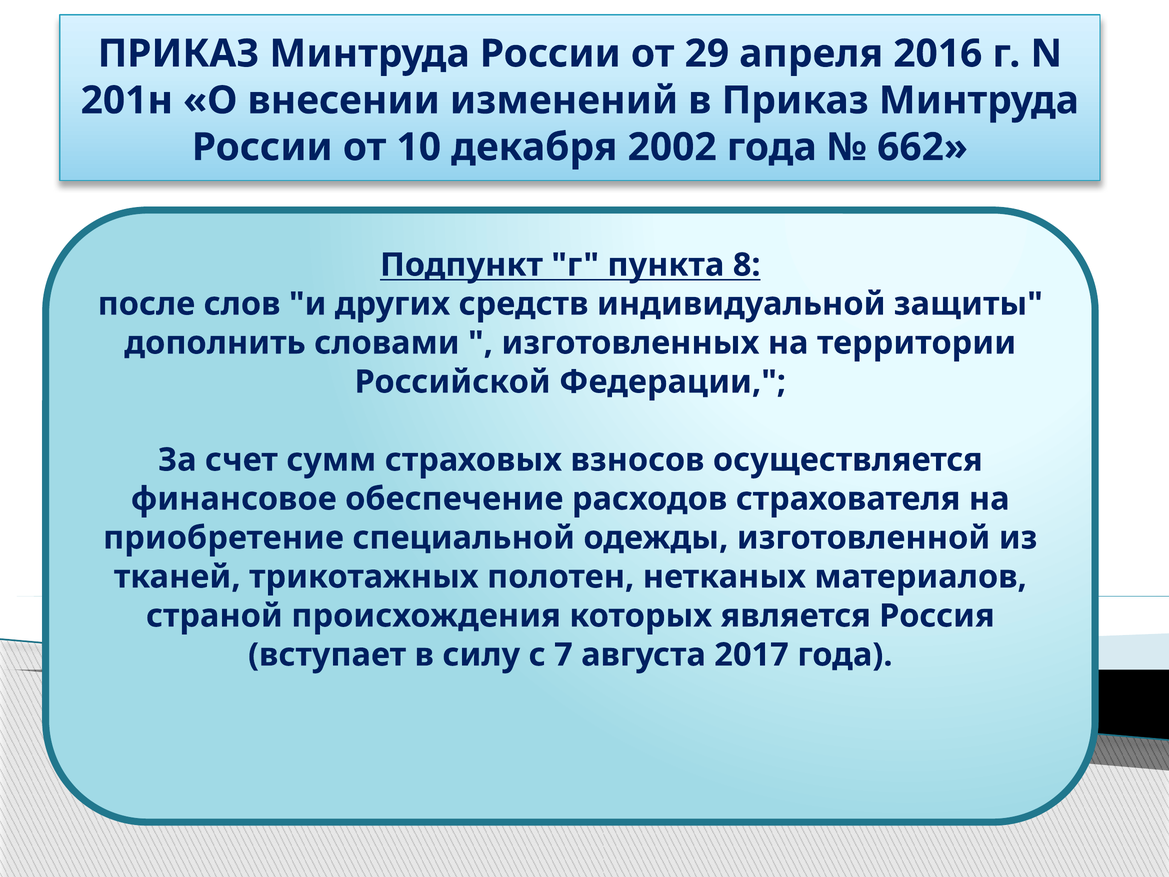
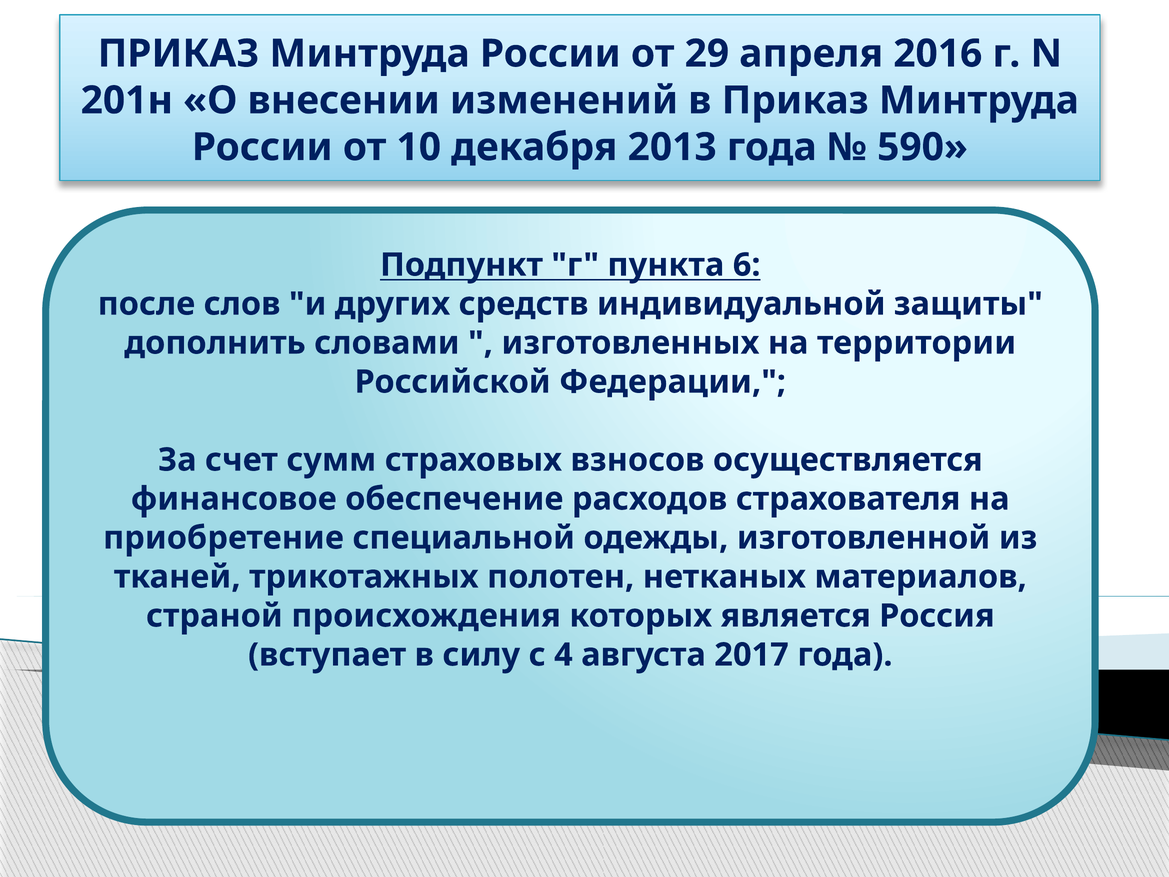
2002: 2002 -> 2013
662: 662 -> 590
8: 8 -> 6
7: 7 -> 4
